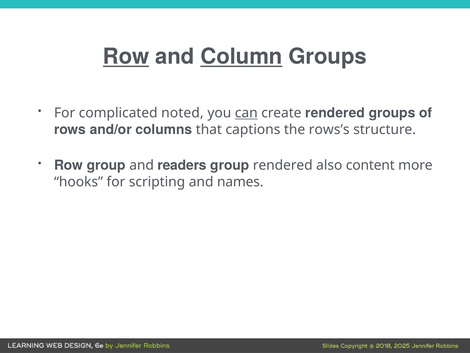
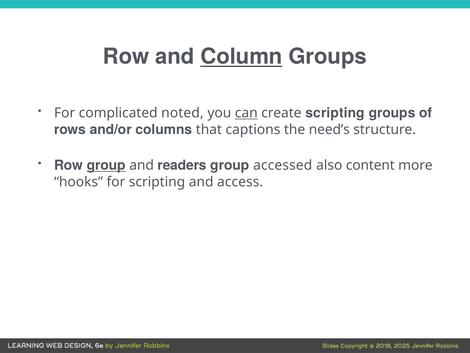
Row at (126, 57) underline: present -> none
create rendered: rendered -> scripting
rows’s: rows’s -> need’s
group at (106, 165) underline: none -> present
group rendered: rendered -> accessed
names: names -> access
